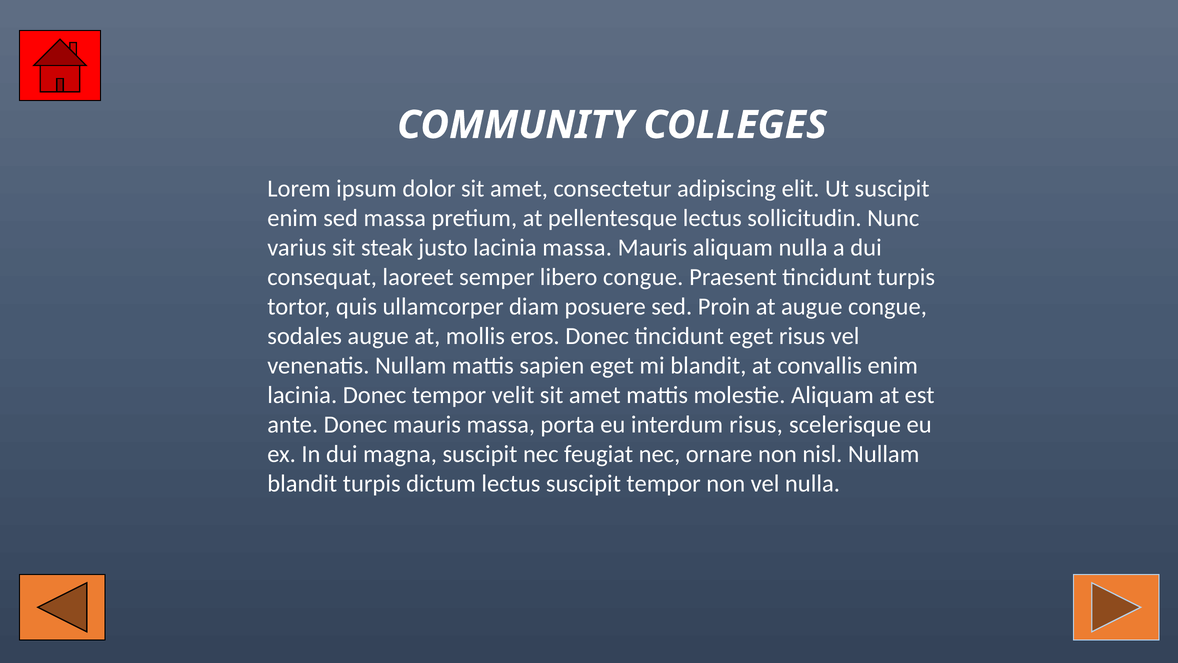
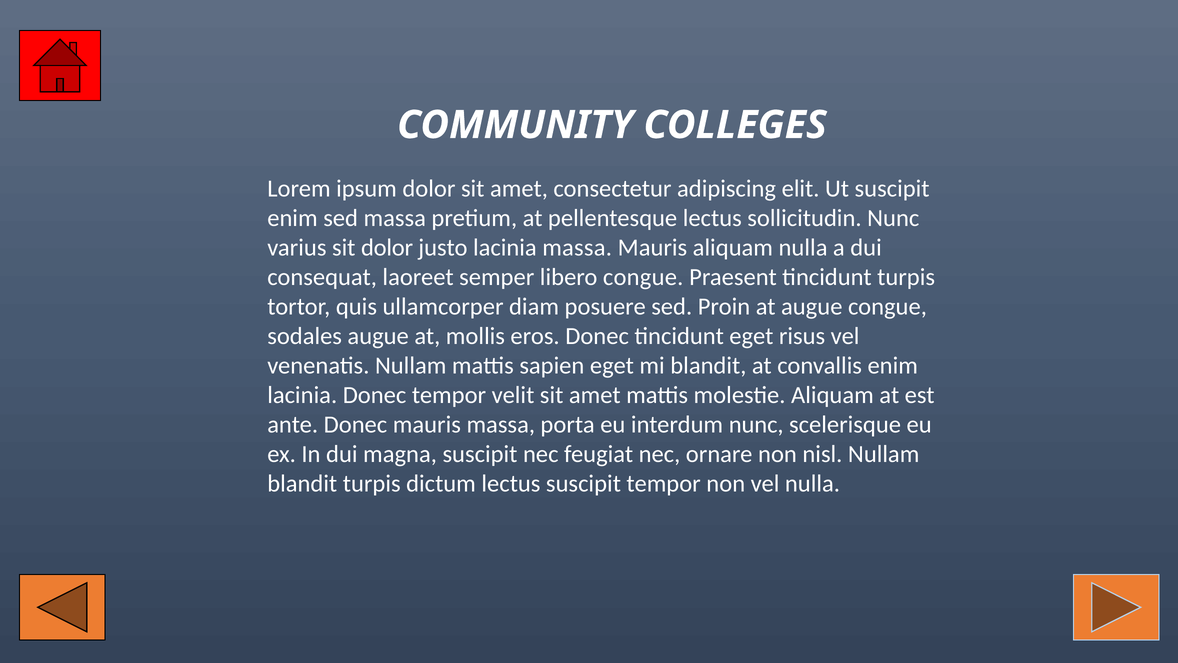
sit steak: steak -> dolor
interdum risus: risus -> nunc
